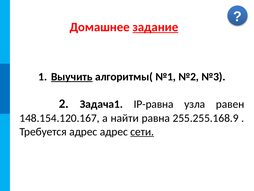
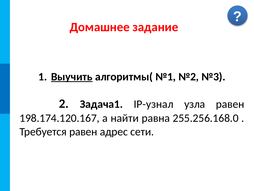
задание underline: present -> none
IP-равна: IP-равна -> IP-узнал
148.154.120.167: 148.154.120.167 -> 198.174.120.167
255.255.168.9: 255.255.168.9 -> 255.256.168.0
Требуется адрес: адрес -> равен
сети underline: present -> none
